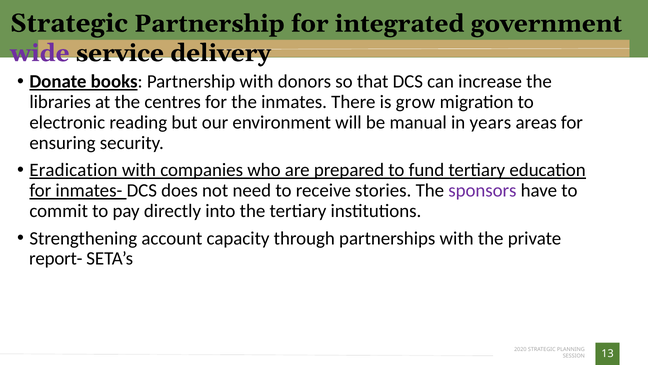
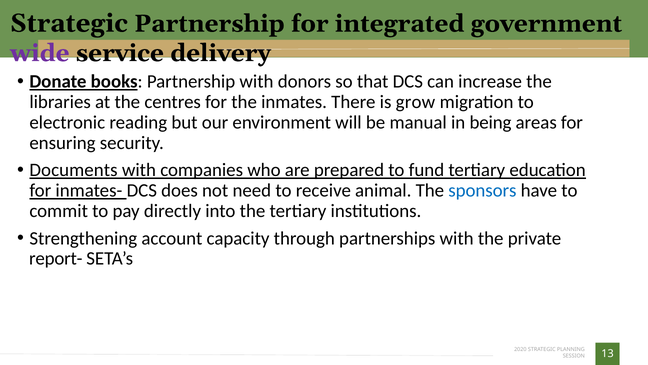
years: years -> being
Eradication: Eradication -> Documents
stories: stories -> animal
sponsors colour: purple -> blue
